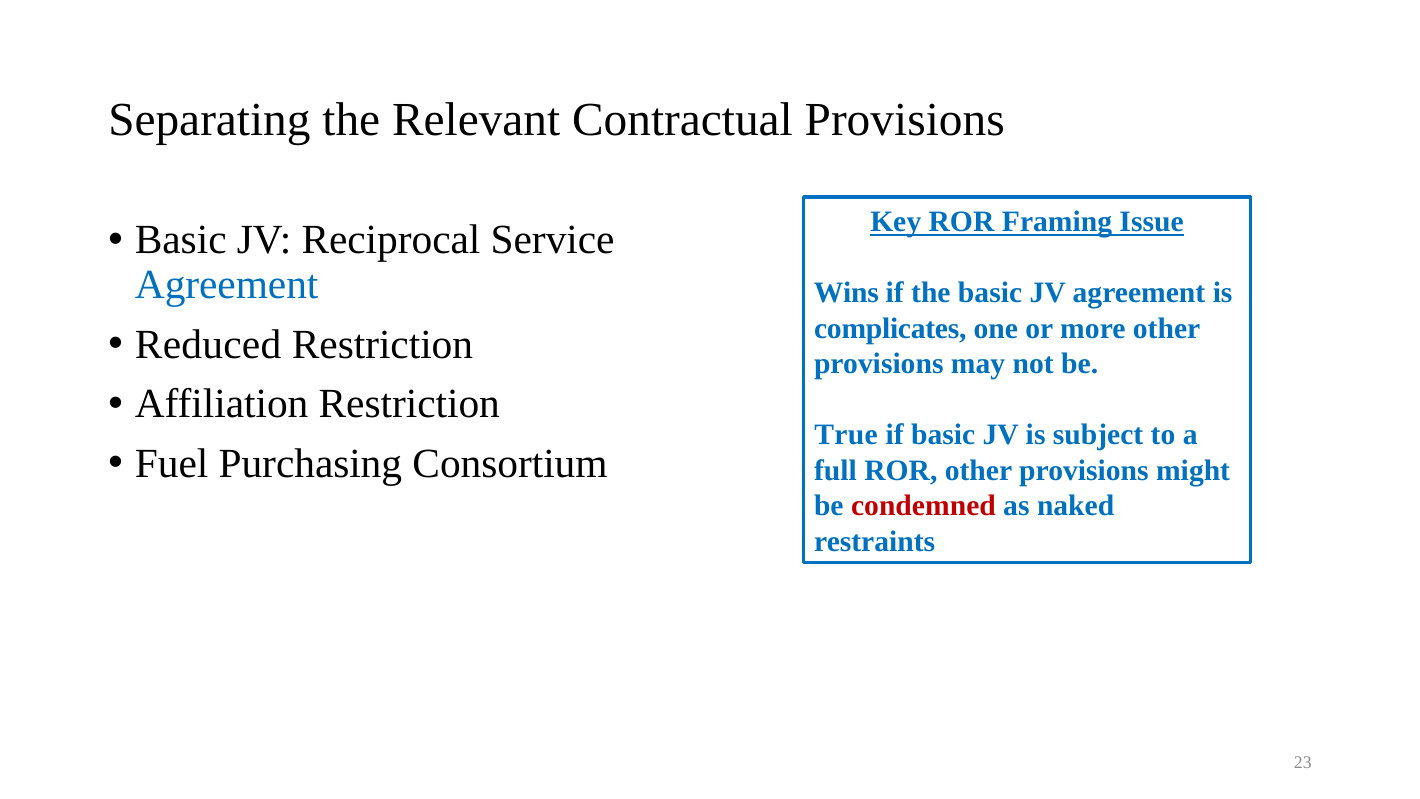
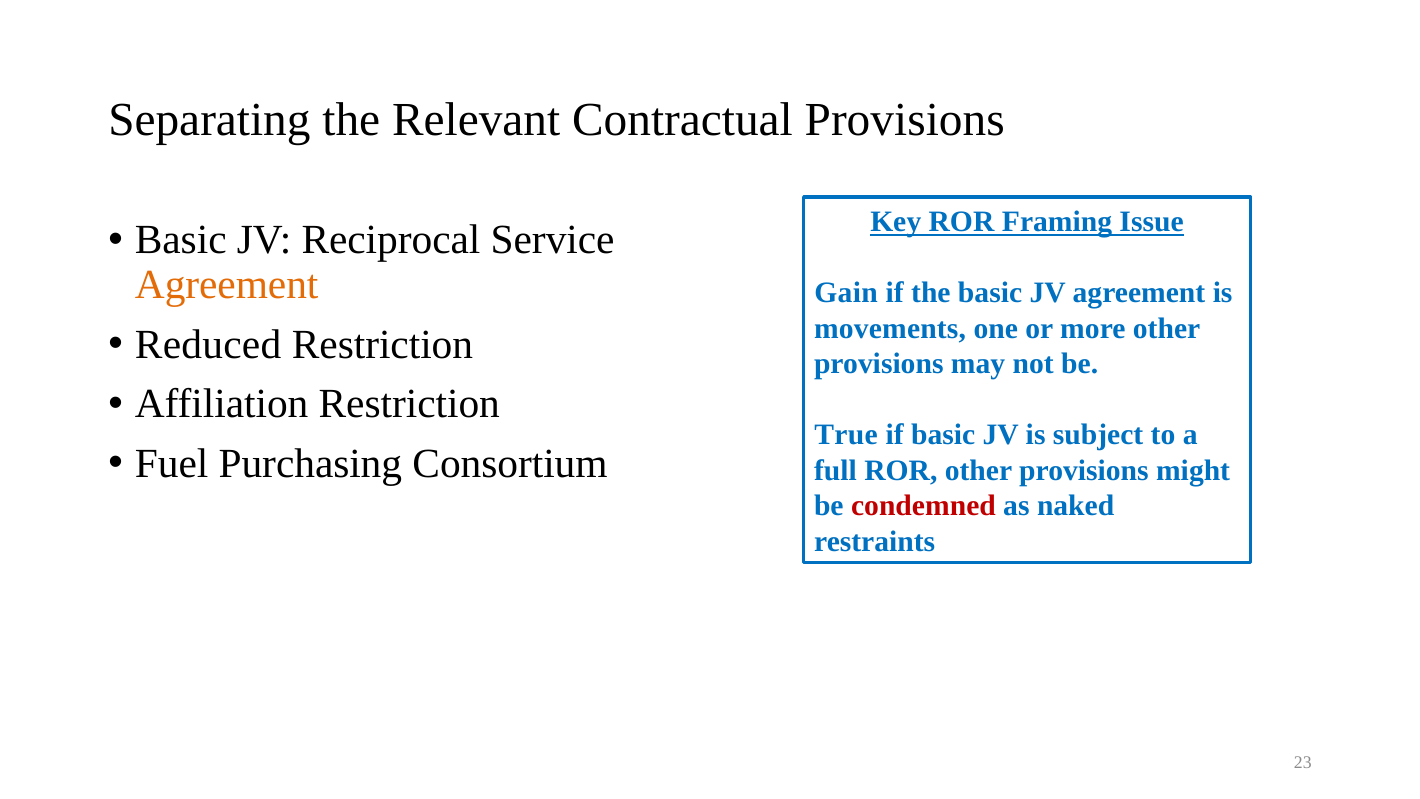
Agreement at (227, 285) colour: blue -> orange
Wins: Wins -> Gain
complicates: complicates -> movements
